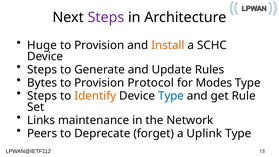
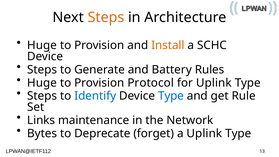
Steps at (106, 17) colour: purple -> orange
Update: Update -> Battery
Bytes at (42, 83): Bytes -> Huge
for Modes: Modes -> Uplink
Identify colour: orange -> blue
Peers: Peers -> Bytes
